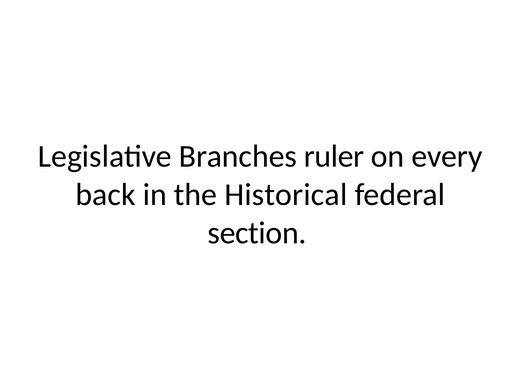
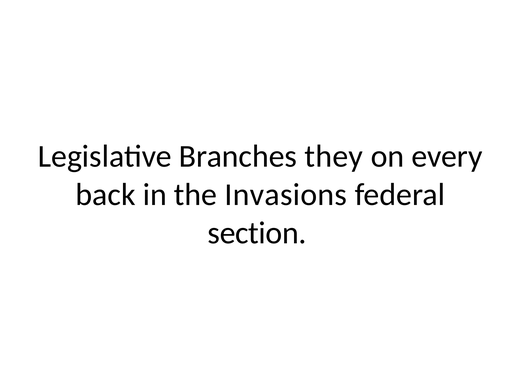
ruler: ruler -> they
Historical: Historical -> Invasions
